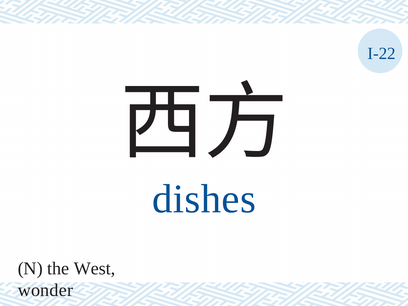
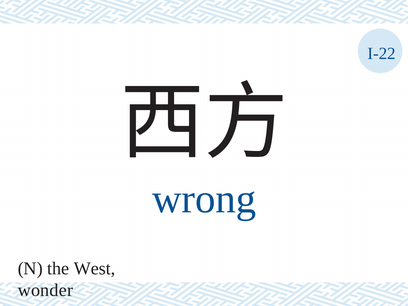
dishes: dishes -> wrong
